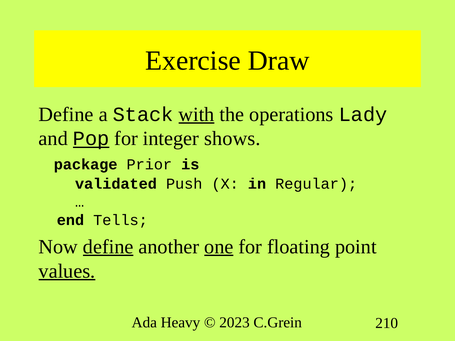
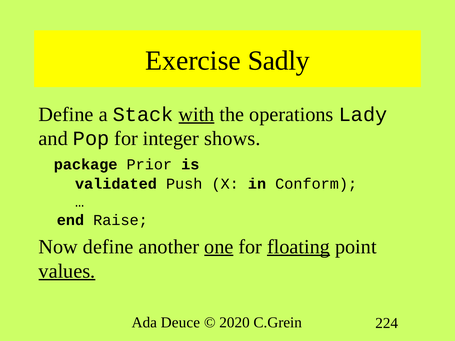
Draw: Draw -> Sadly
Pop underline: present -> none
Regular: Regular -> Conform
Tells: Tells -> Raise
define at (108, 247) underline: present -> none
floating underline: none -> present
Heavy: Heavy -> Deuce
2023: 2023 -> 2020
210: 210 -> 224
